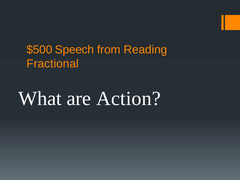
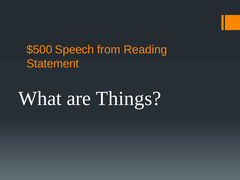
Fractional: Fractional -> Statement
Action: Action -> Things
